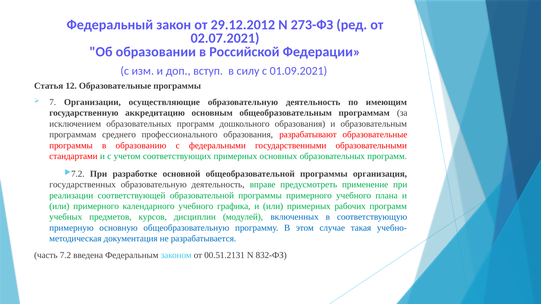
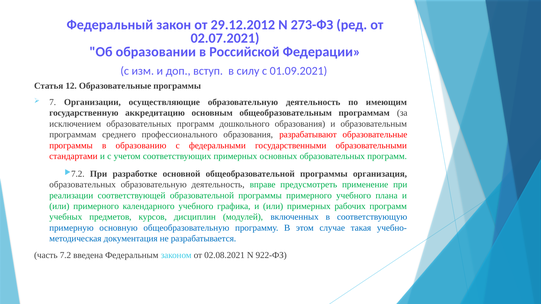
государственных at (83, 185): государственных -> образовательных
00.51.2131: 00.51.2131 -> 02.08.2021
832-ФЗ: 832-ФЗ -> 922-ФЗ
